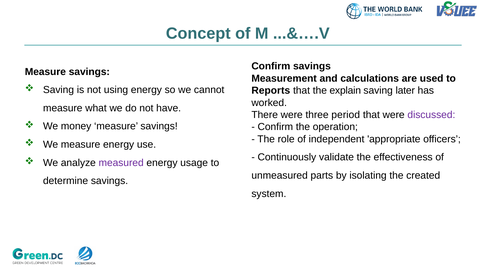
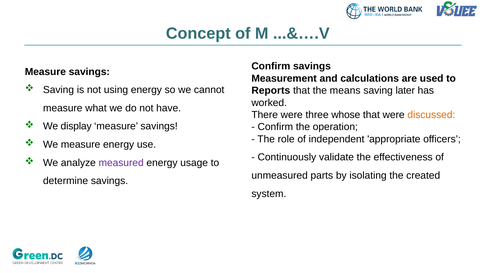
explain: explain -> means
period: period -> whose
discussed colour: purple -> orange
money: money -> display
